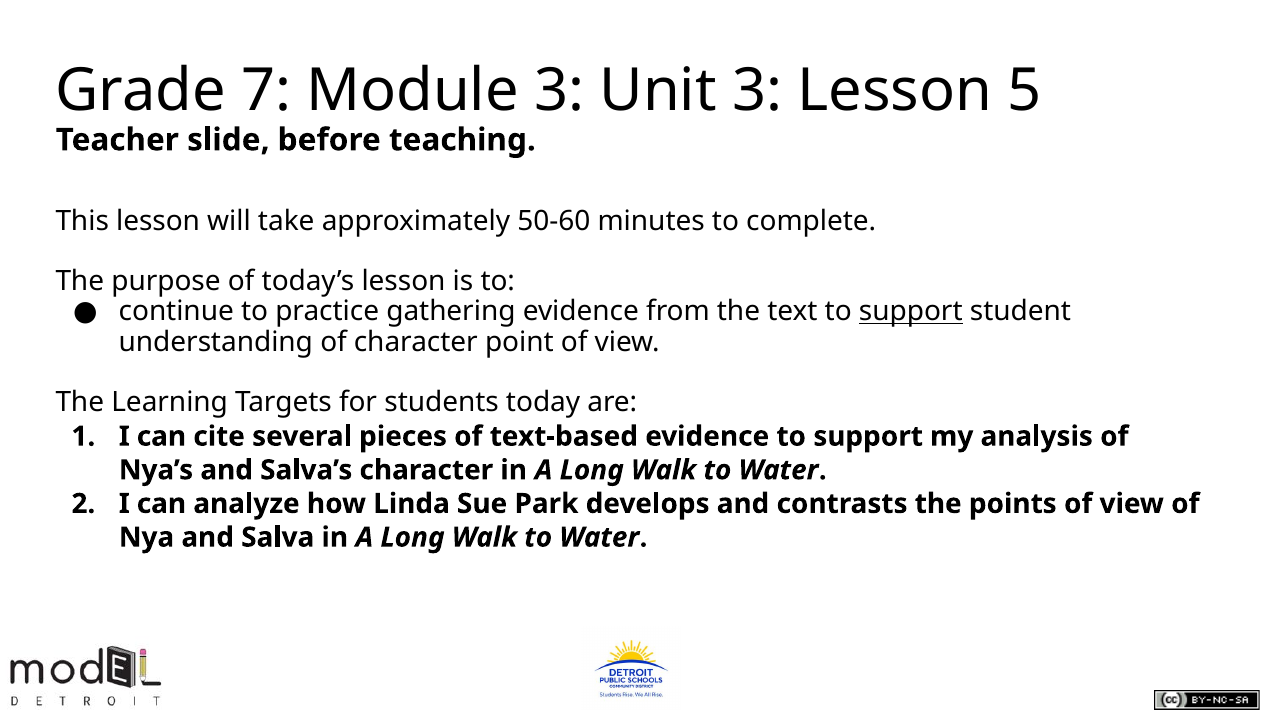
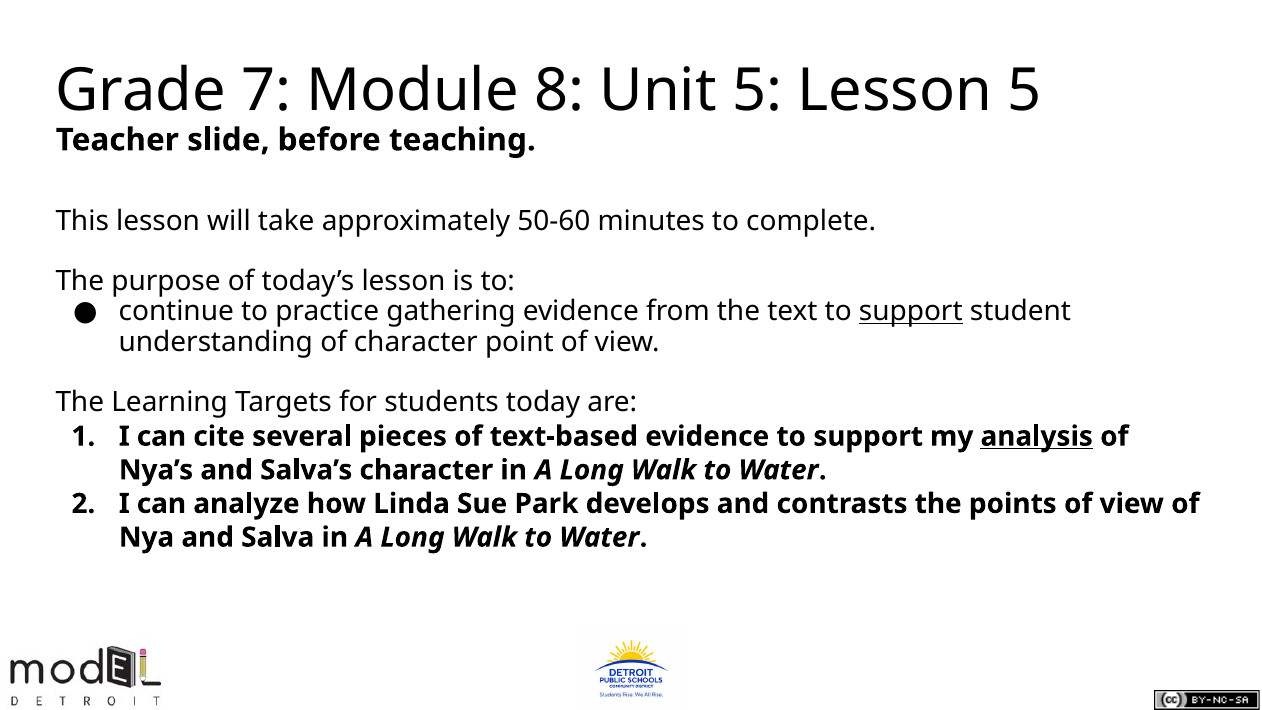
Module 3: 3 -> 8
Unit 3: 3 -> 5
analysis underline: none -> present
